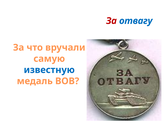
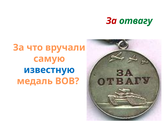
отвагу colour: blue -> green
